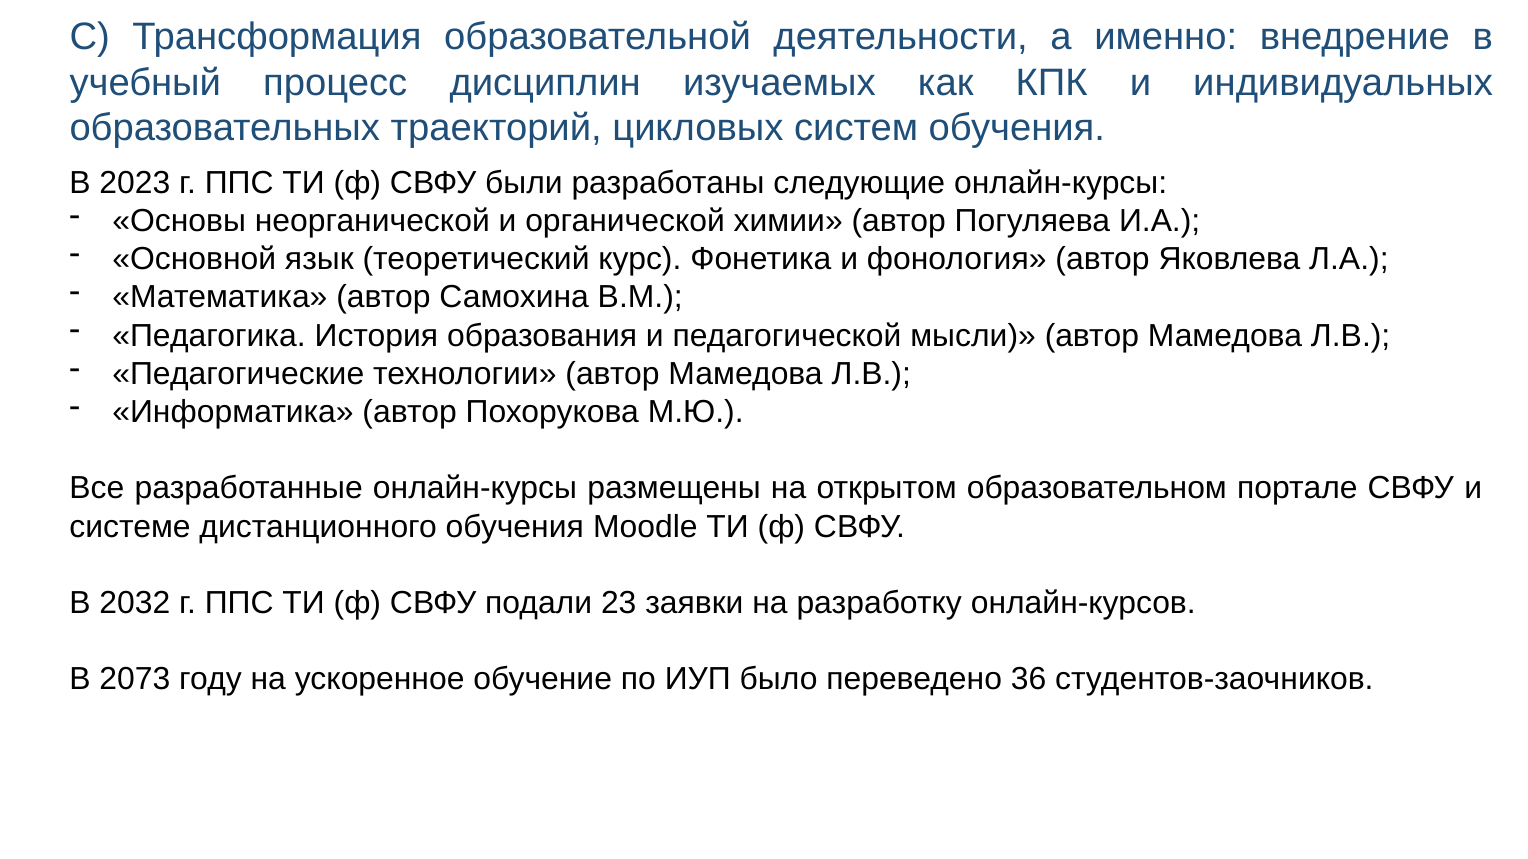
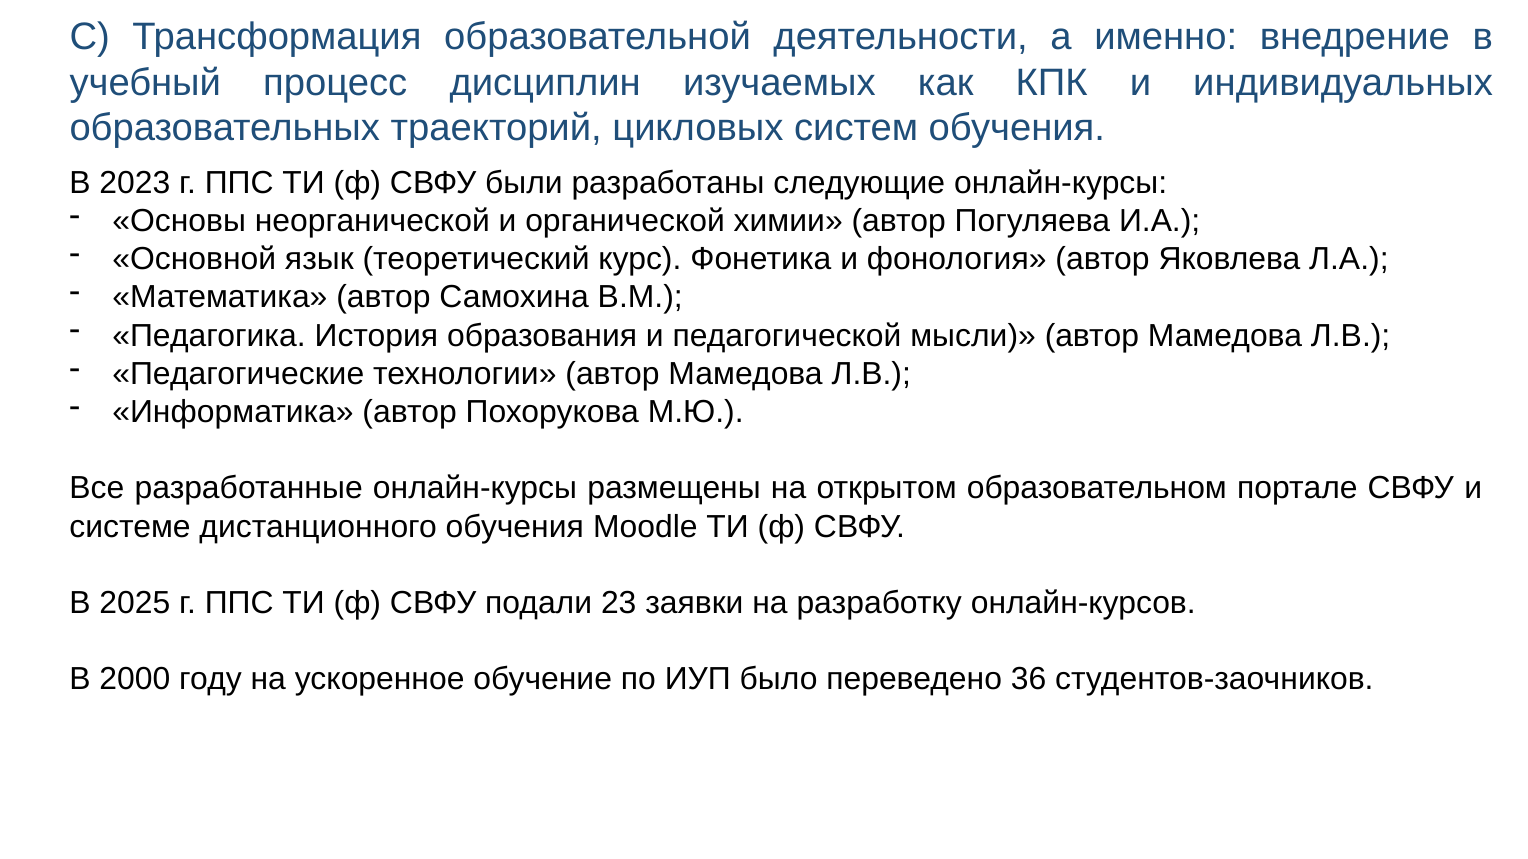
2032: 2032 -> 2025
2073: 2073 -> 2000
